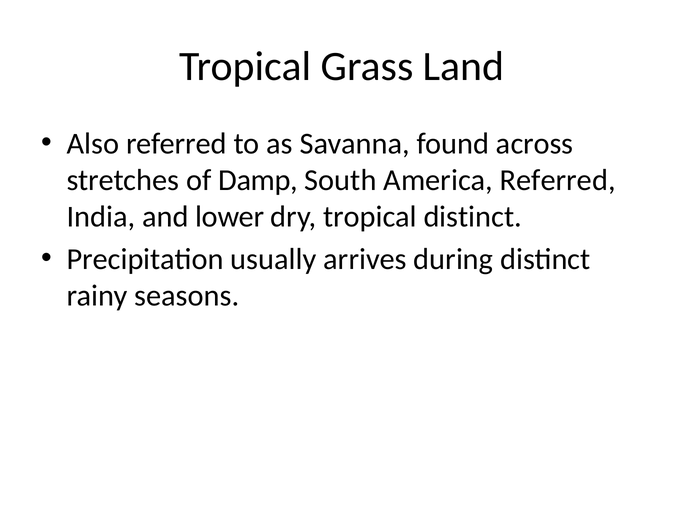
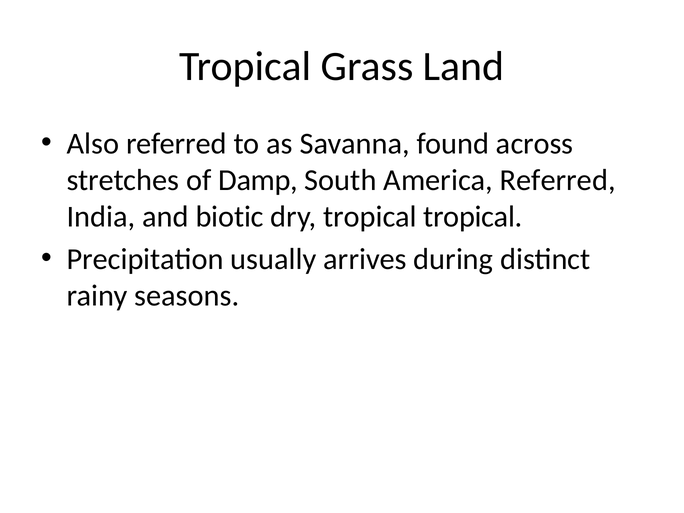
lower: lower -> biotic
tropical distinct: distinct -> tropical
